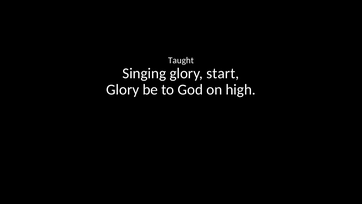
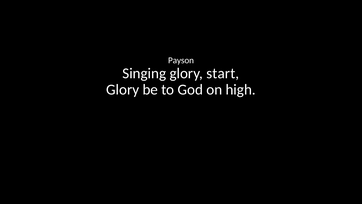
Taught: Taught -> Payson
